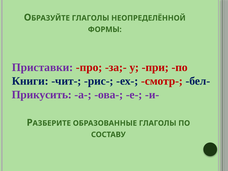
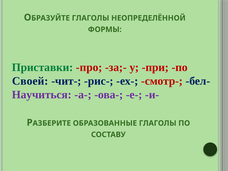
Приставки colour: purple -> green
Книги: Книги -> Своей
Прикусить: Прикусить -> Научиться
